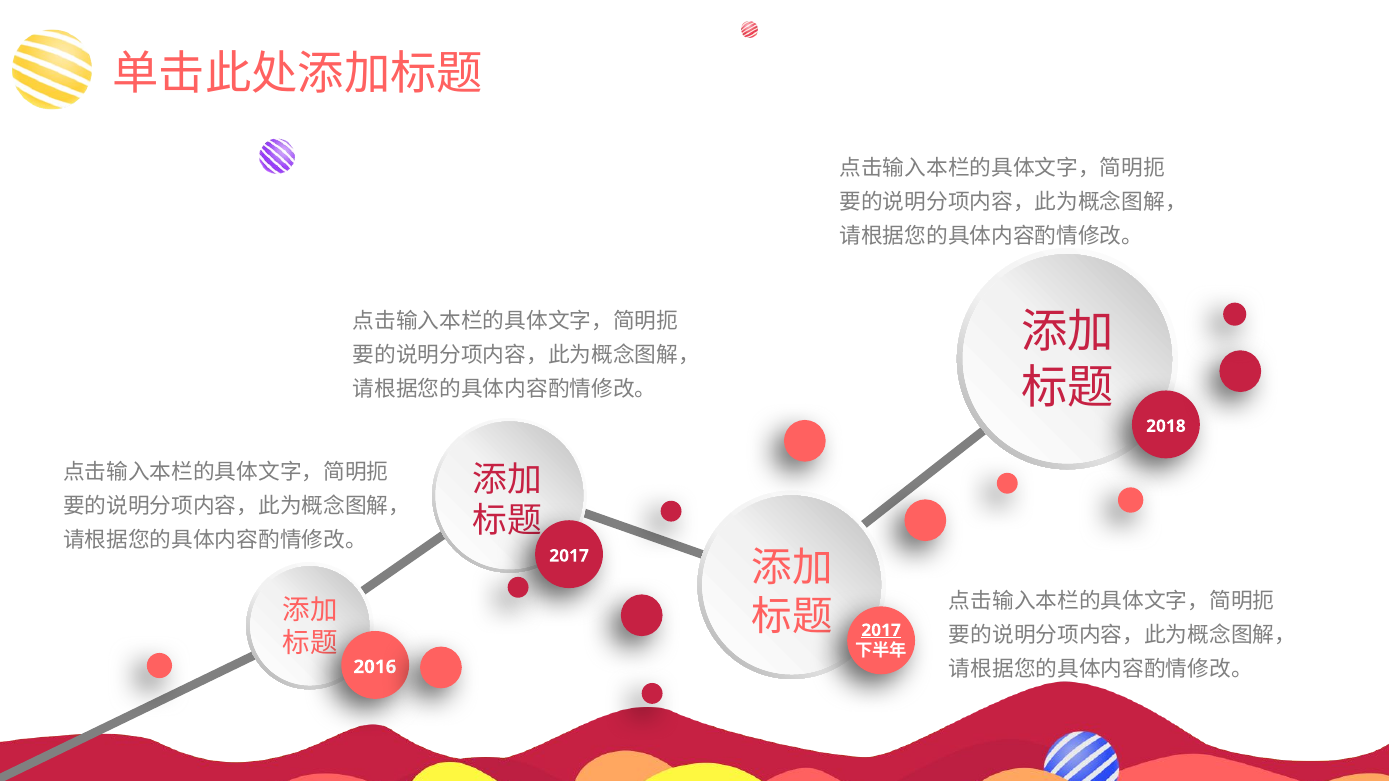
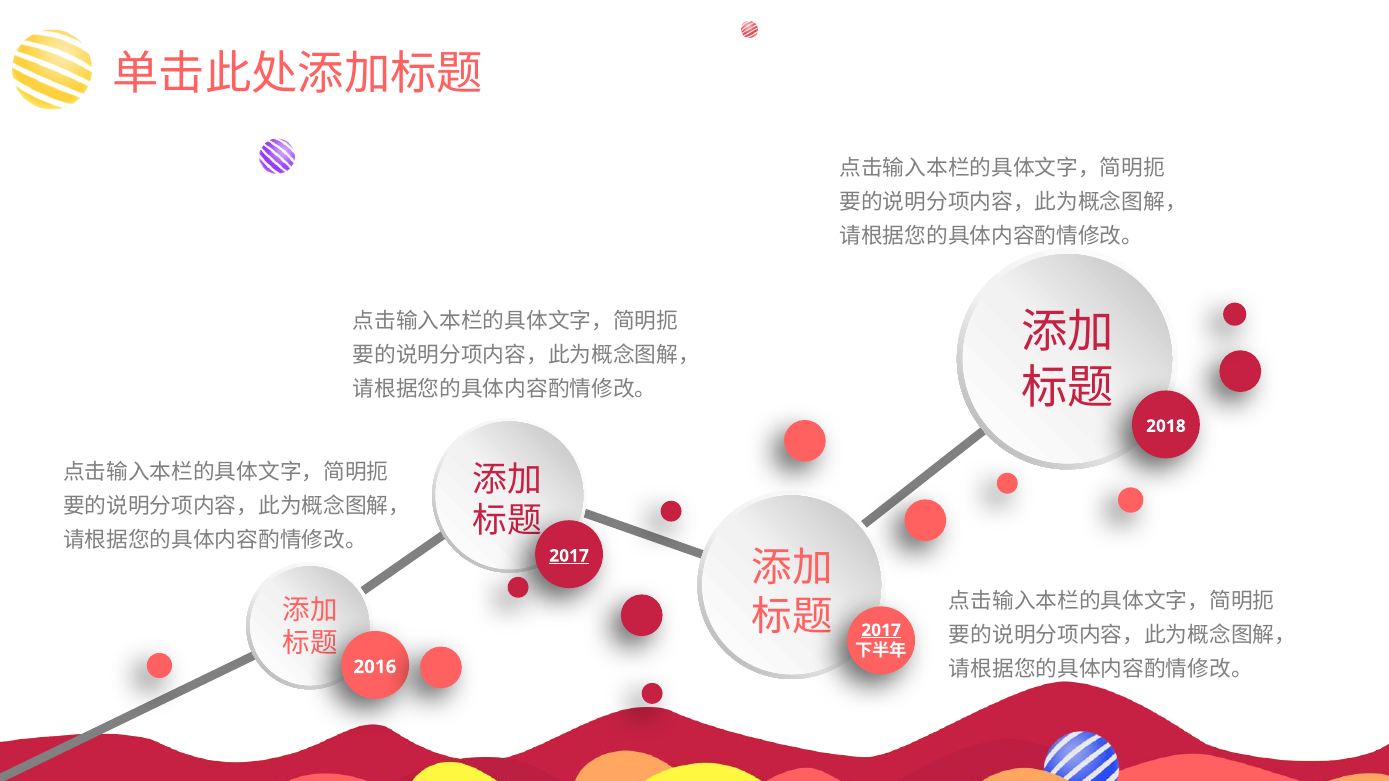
2017 at (569, 556) underline: none -> present
